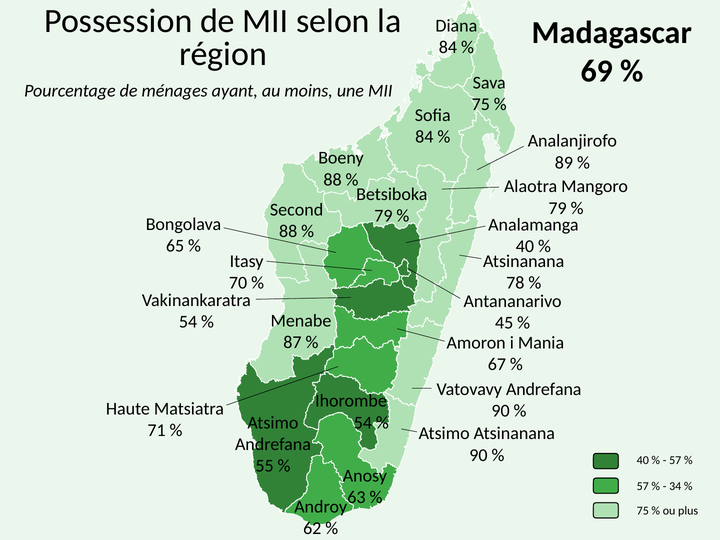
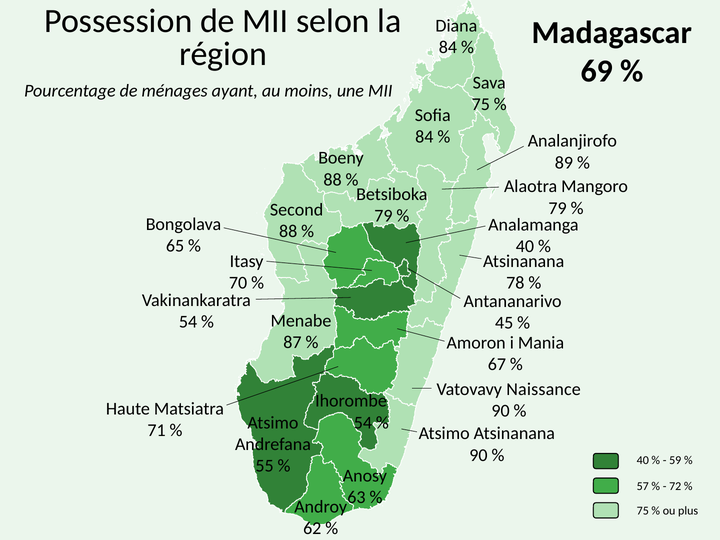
Vatovavy Andrefana: Andrefana -> Naissance
57 at (675, 460): 57 -> 59
34: 34 -> 72
